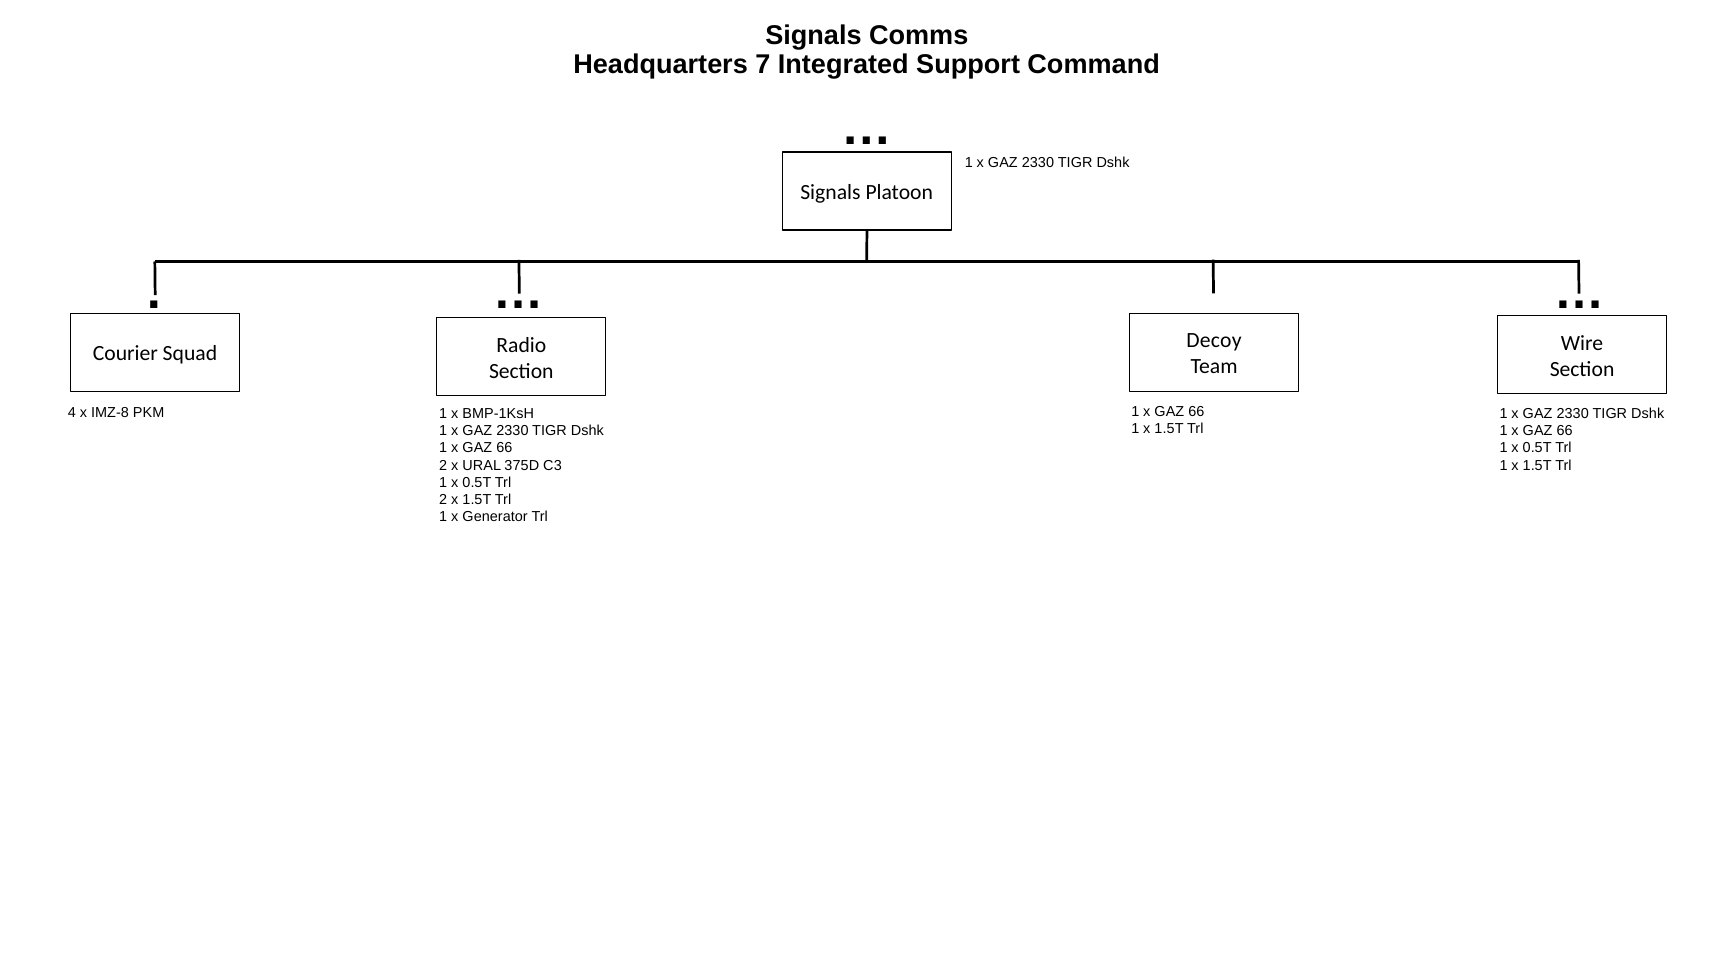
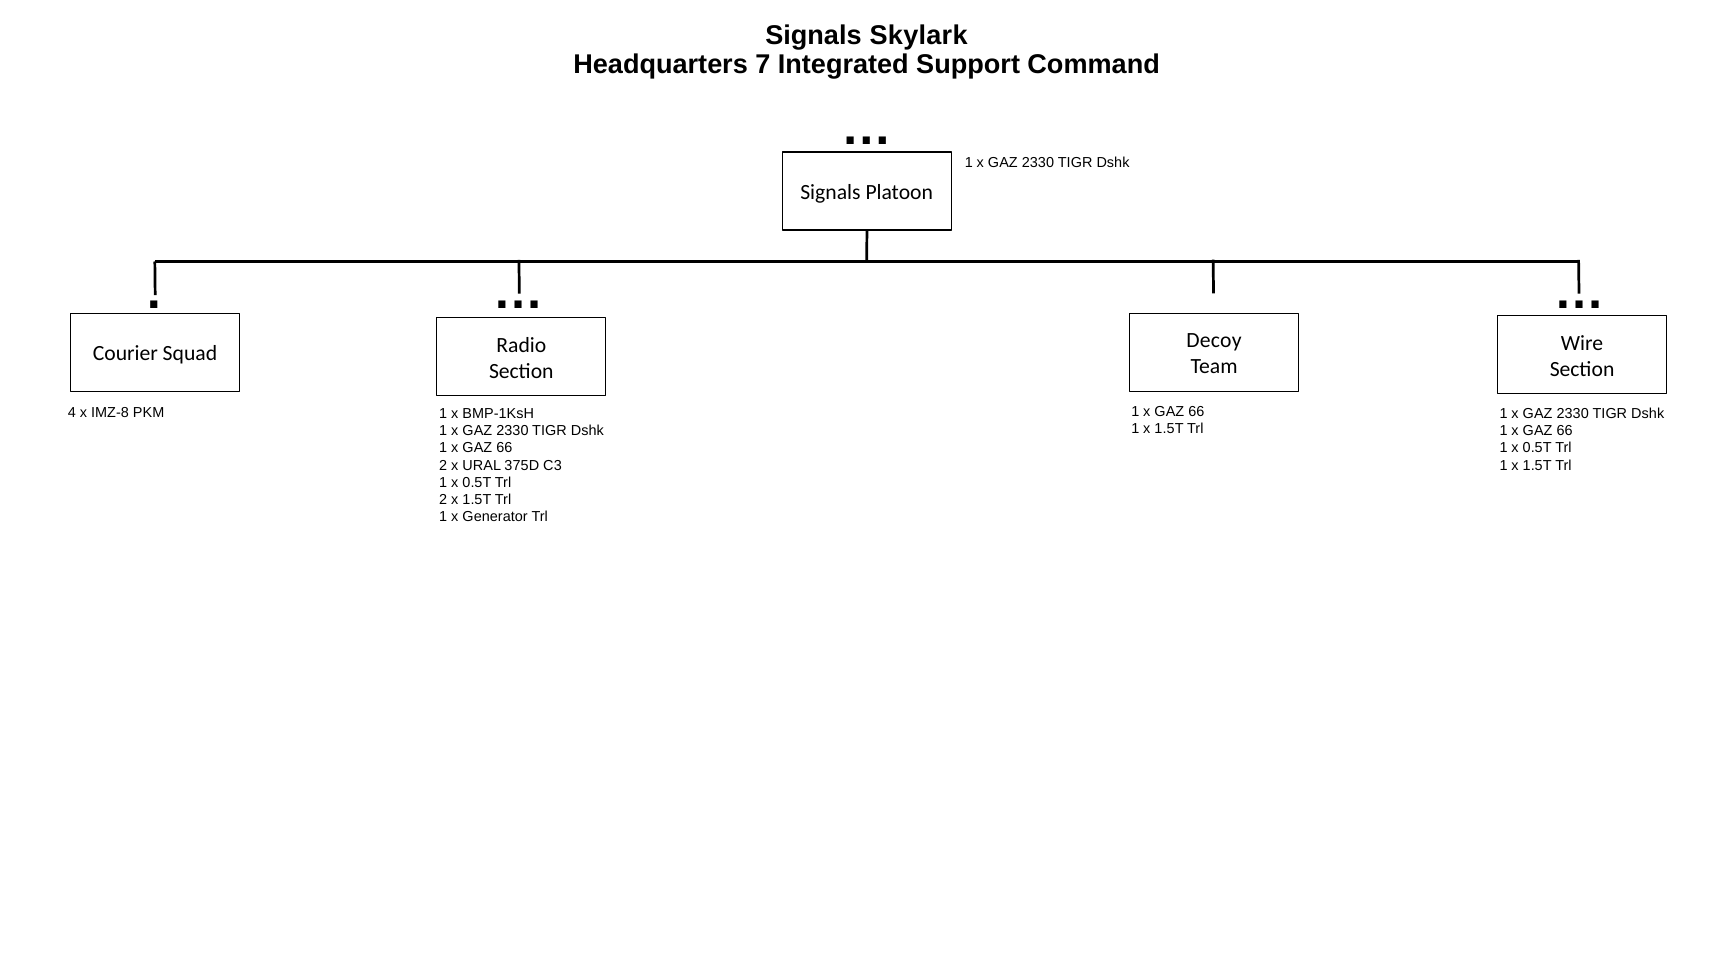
Comms: Comms -> Skylark
